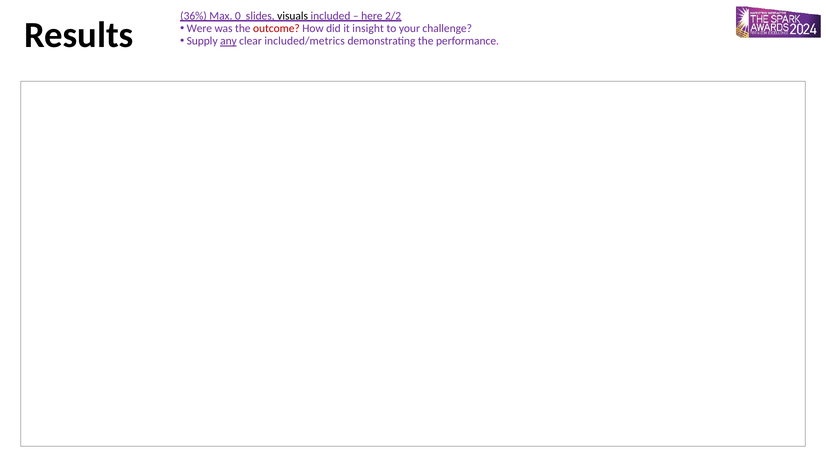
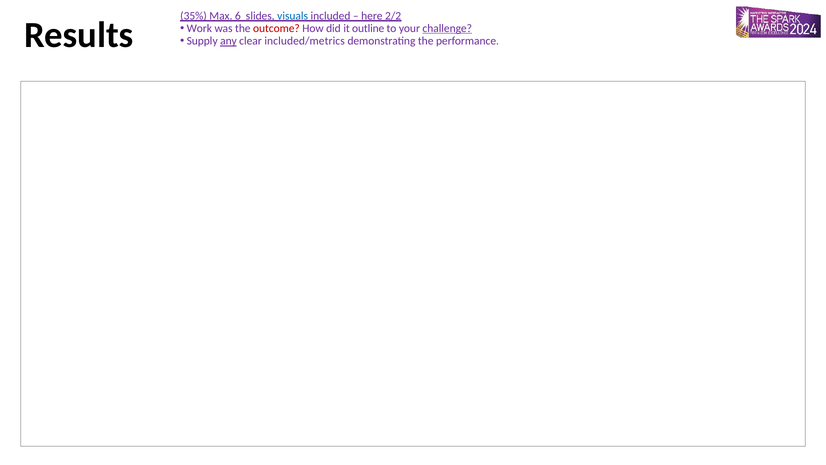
36%: 36% -> 35%
0: 0 -> 6
visuals colour: black -> blue
Were: Were -> Work
insight: insight -> outline
challenge underline: none -> present
